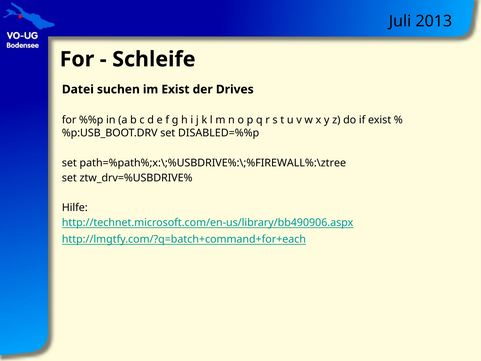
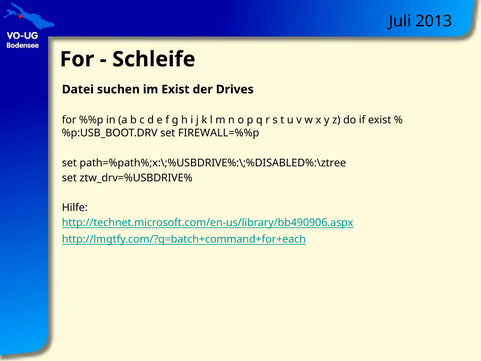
DISABLED=%%p: DISABLED=%%p -> FIREWALL=%%p
path=%path%;x:\;%USBDRIVE%:\;%FIREWALL%:\ztree: path=%path%;x:\;%USBDRIVE%:\;%FIREWALL%:\ztree -> path=%path%;x:\;%USBDRIVE%:\;%DISABLED%:\ztree
